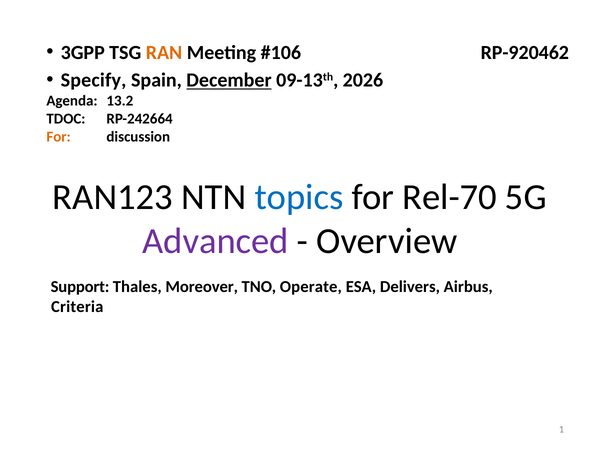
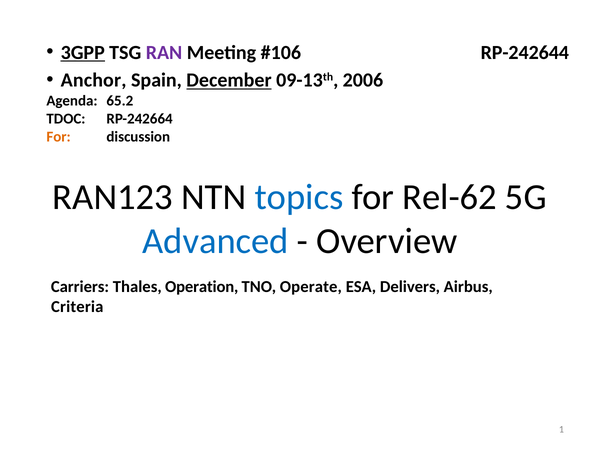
3GPP underline: none -> present
RAN colour: orange -> purple
RP-920462: RP-920462 -> RP-242644
Specify: Specify -> Anchor
2026: 2026 -> 2006
13.2: 13.2 -> 65.2
Rel-70: Rel-70 -> Rel-62
Advanced colour: purple -> blue
Support: Support -> Carriers
Moreover: Moreover -> Operation
